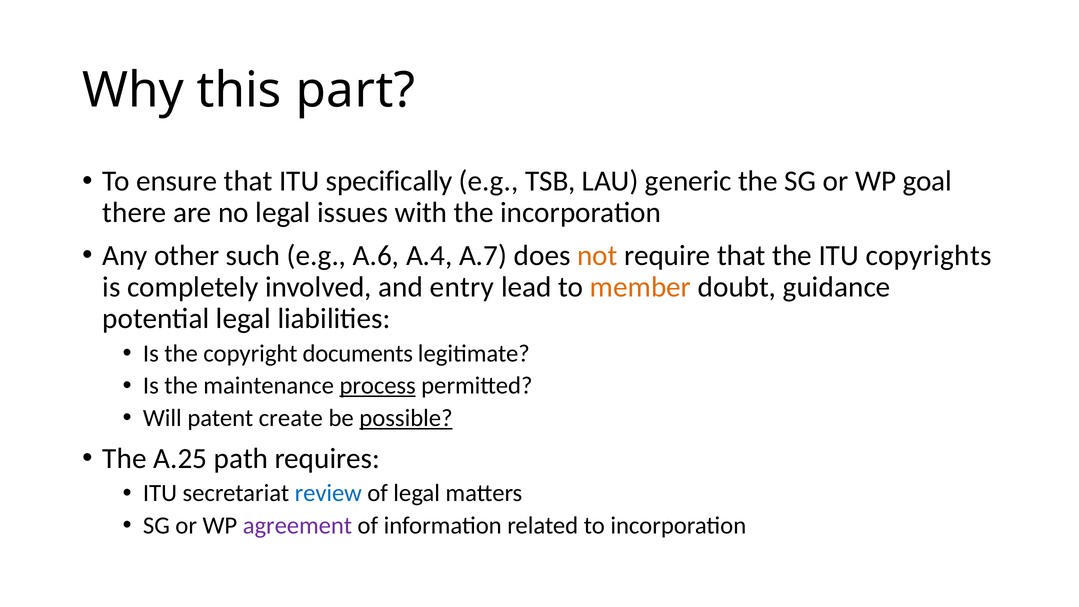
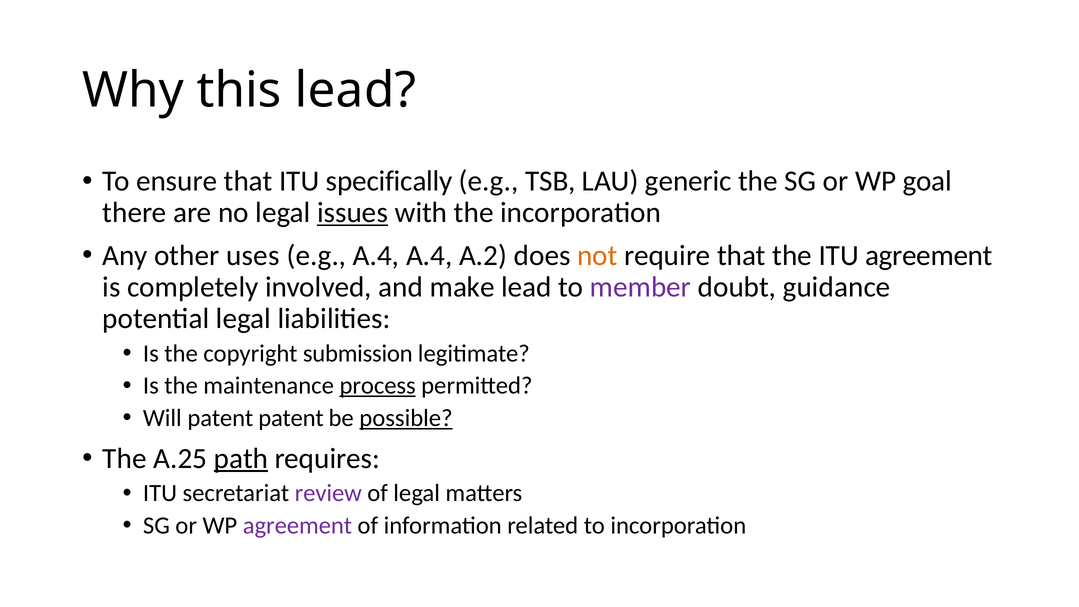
this part: part -> lead
issues underline: none -> present
such: such -> uses
e.g A.6: A.6 -> A.4
A.7: A.7 -> A.2
ITU copyrights: copyrights -> agreement
entry: entry -> make
member colour: orange -> purple
documents: documents -> submission
patent create: create -> patent
path underline: none -> present
review colour: blue -> purple
